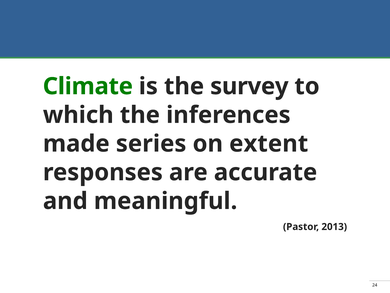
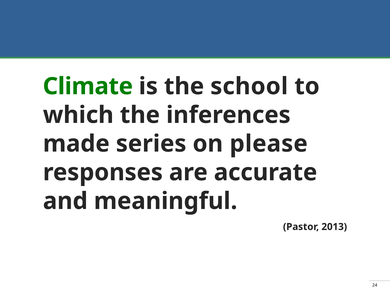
survey: survey -> school
extent: extent -> please
